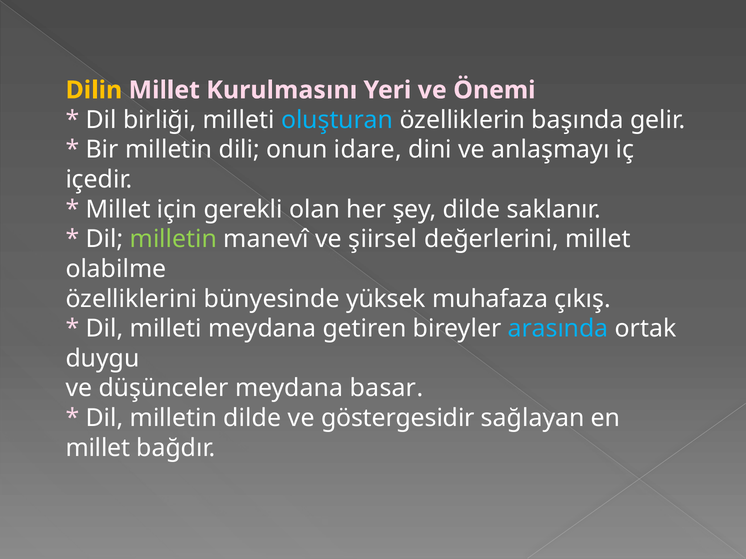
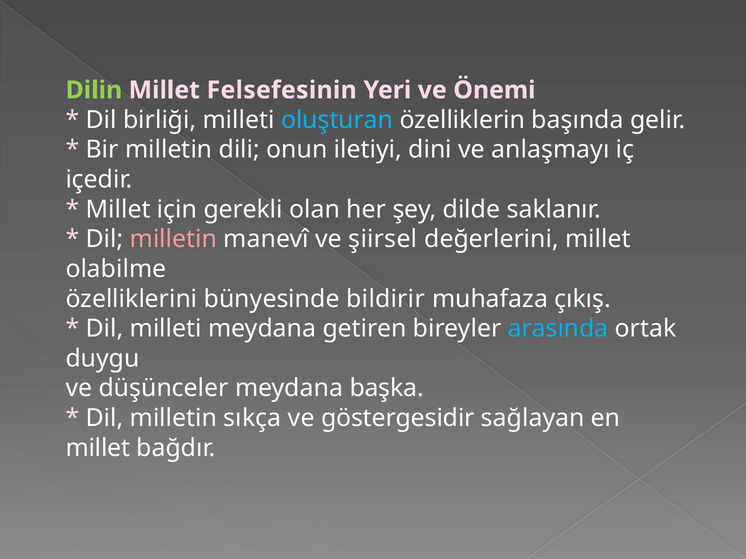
Dilin colour: yellow -> light green
Kurulmasını: Kurulmasını -> Felsefesinin
idare: idare -> iletiyi
milletin at (173, 239) colour: light green -> pink
yüksek: yüksek -> bildirir
basar: basar -> başka
milletin dilde: dilde -> sıkça
